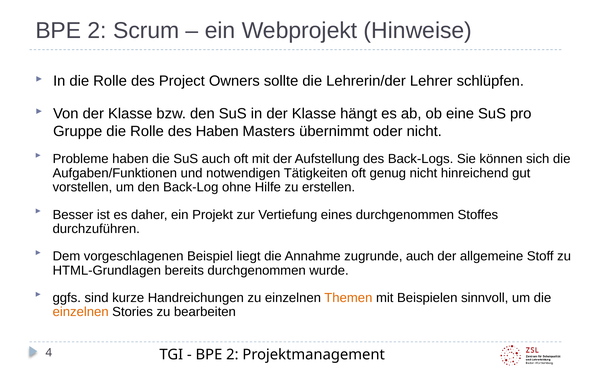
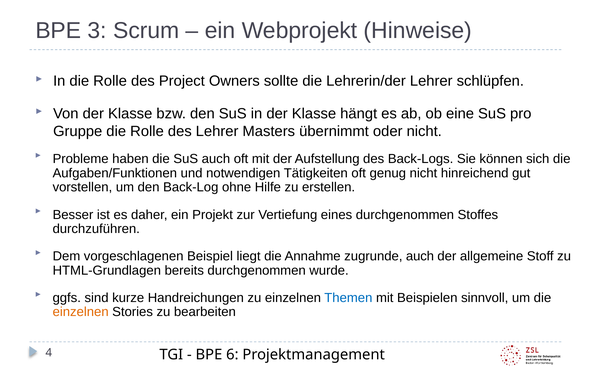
2 at (97, 31): 2 -> 3
des Haben: Haben -> Lehrer
Themen colour: orange -> blue
2 at (232, 355): 2 -> 6
